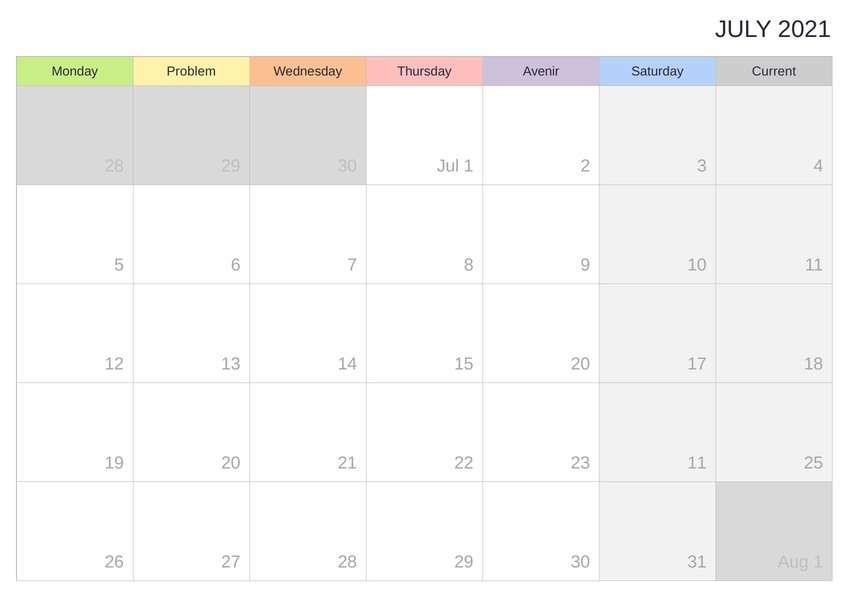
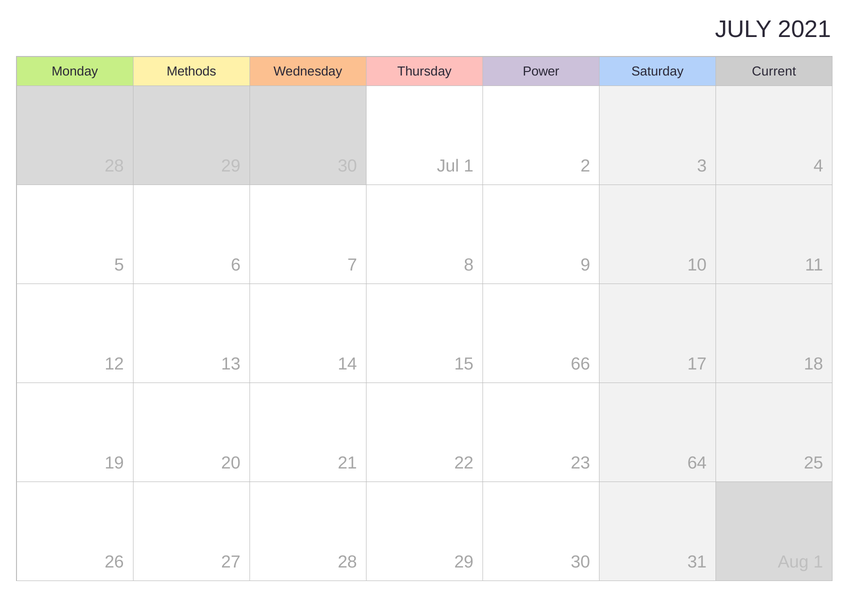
Problem: Problem -> Methods
Avenir: Avenir -> Power
15 20: 20 -> 66
23 11: 11 -> 64
